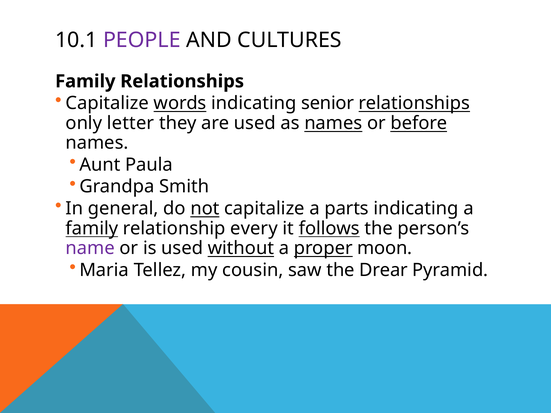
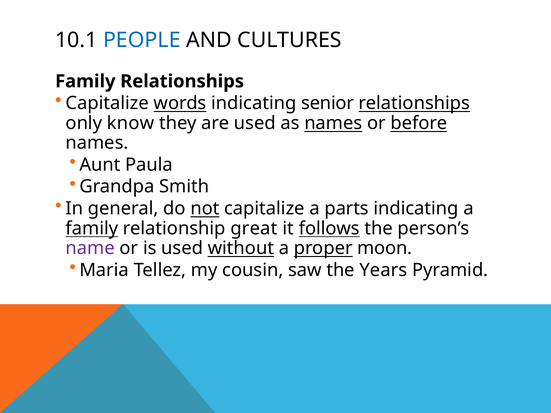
PEOPLE colour: purple -> blue
letter: letter -> know
every: every -> great
Drear: Drear -> Years
